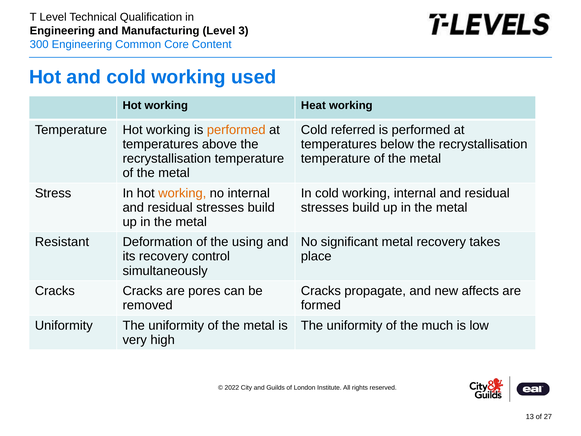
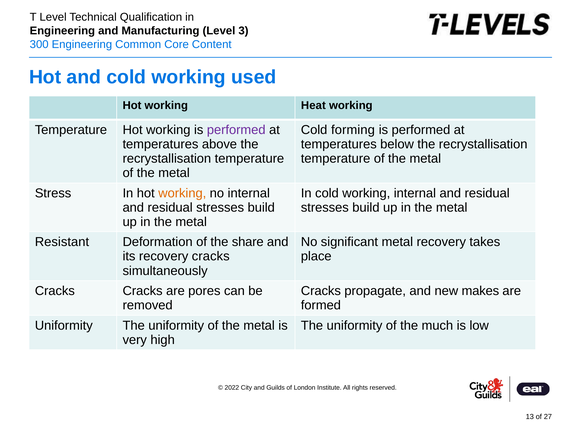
performed at (236, 130) colour: orange -> purple
referred: referred -> forming
using: using -> share
recovery control: control -> cracks
affects: affects -> makes
